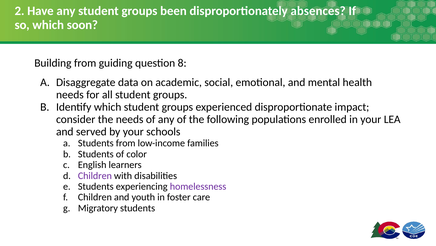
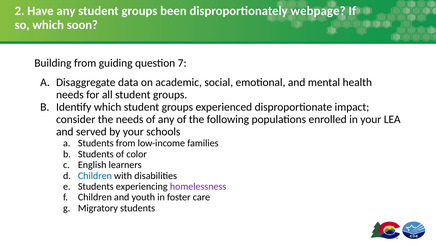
absences: absences -> webpage
8: 8 -> 7
Children at (95, 175) colour: purple -> blue
